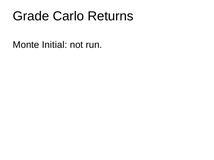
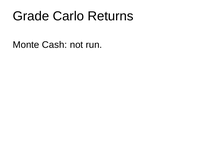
Initial: Initial -> Cash
